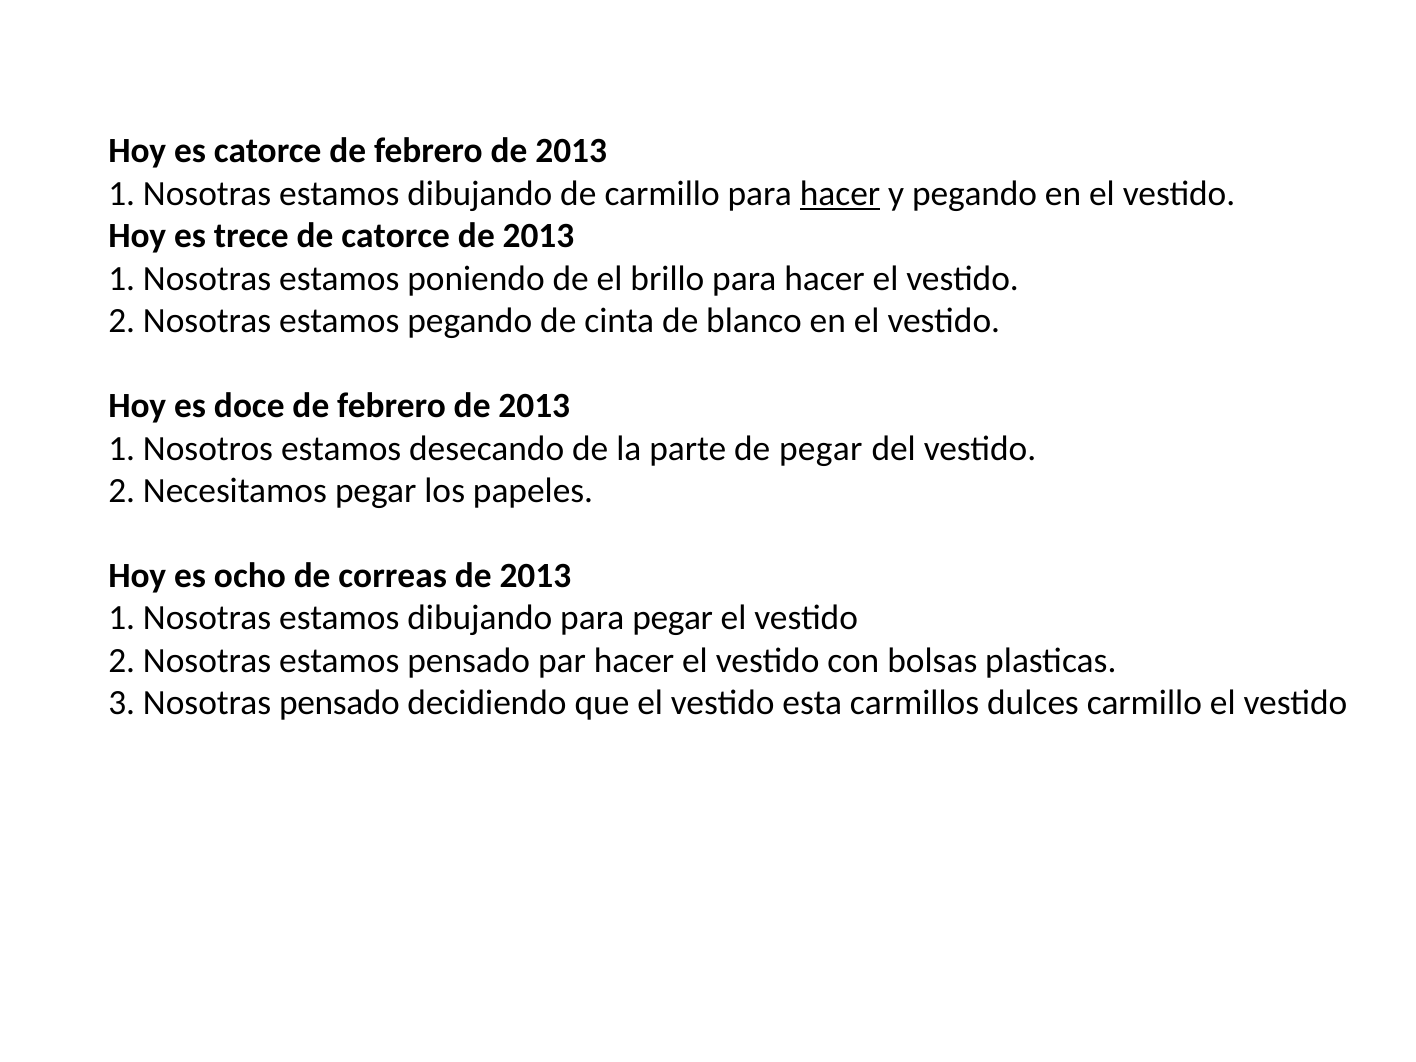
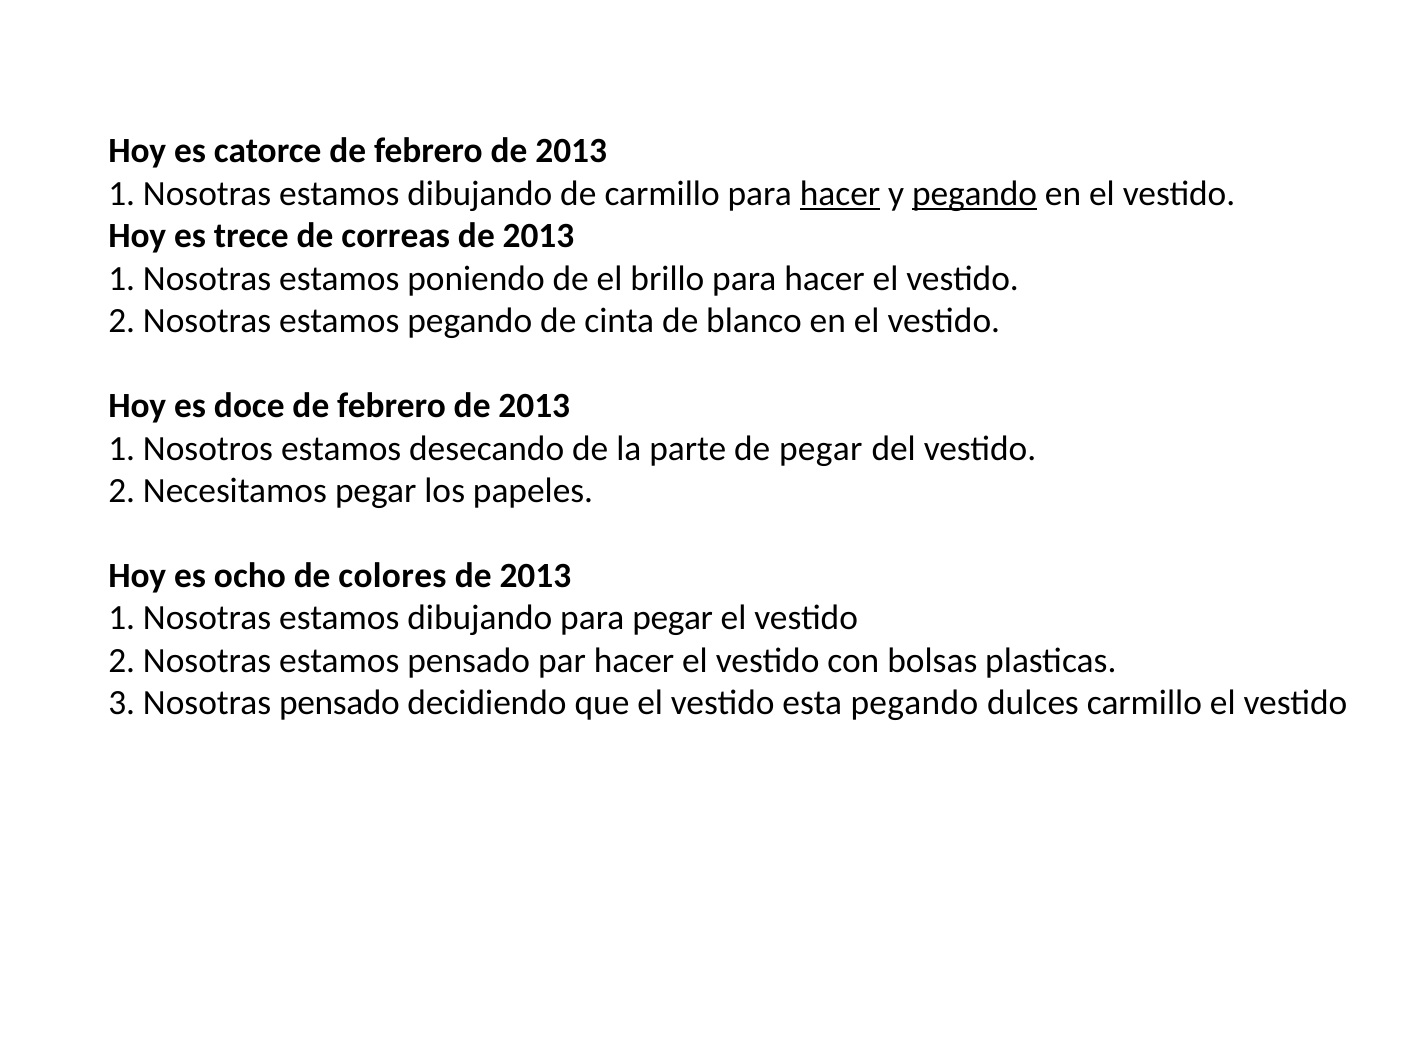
pegando at (975, 193) underline: none -> present
de catorce: catorce -> correas
correas: correas -> colores
esta carmillos: carmillos -> pegando
